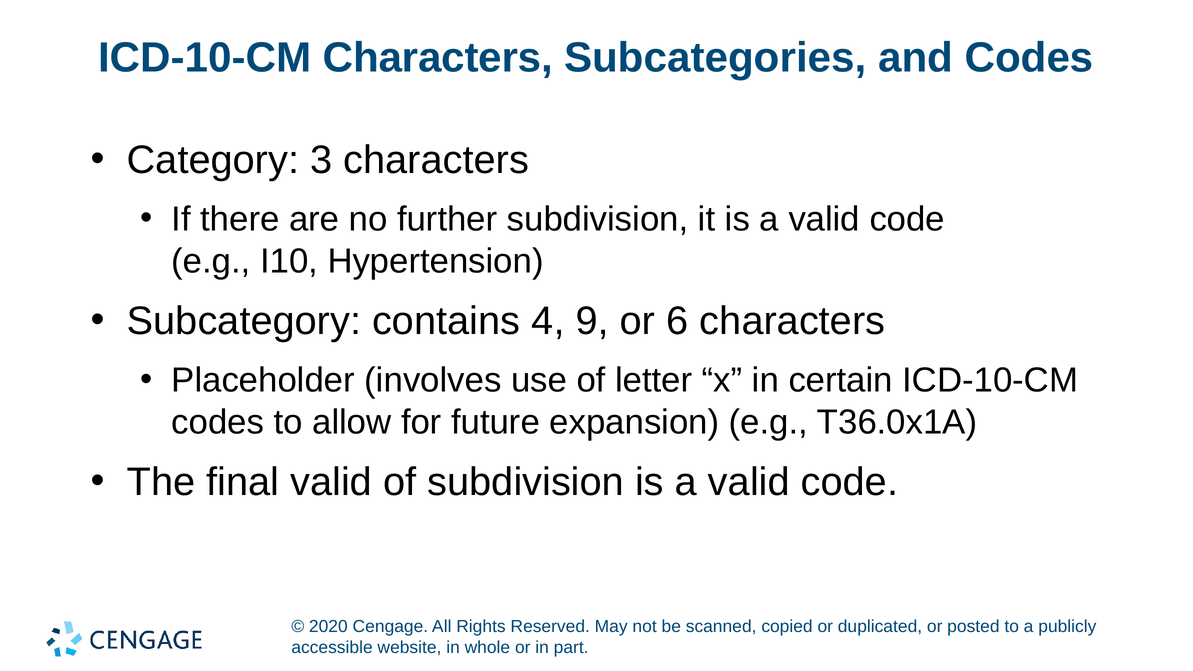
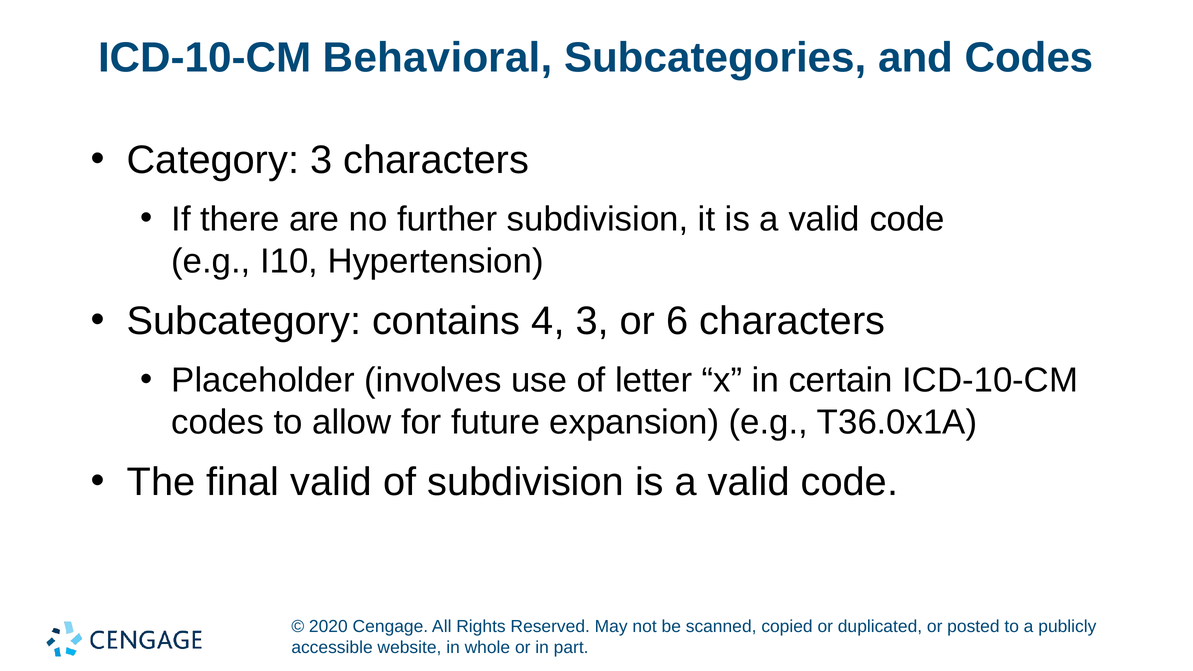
ICD-10-CM Characters: Characters -> Behavioral
4 9: 9 -> 3
